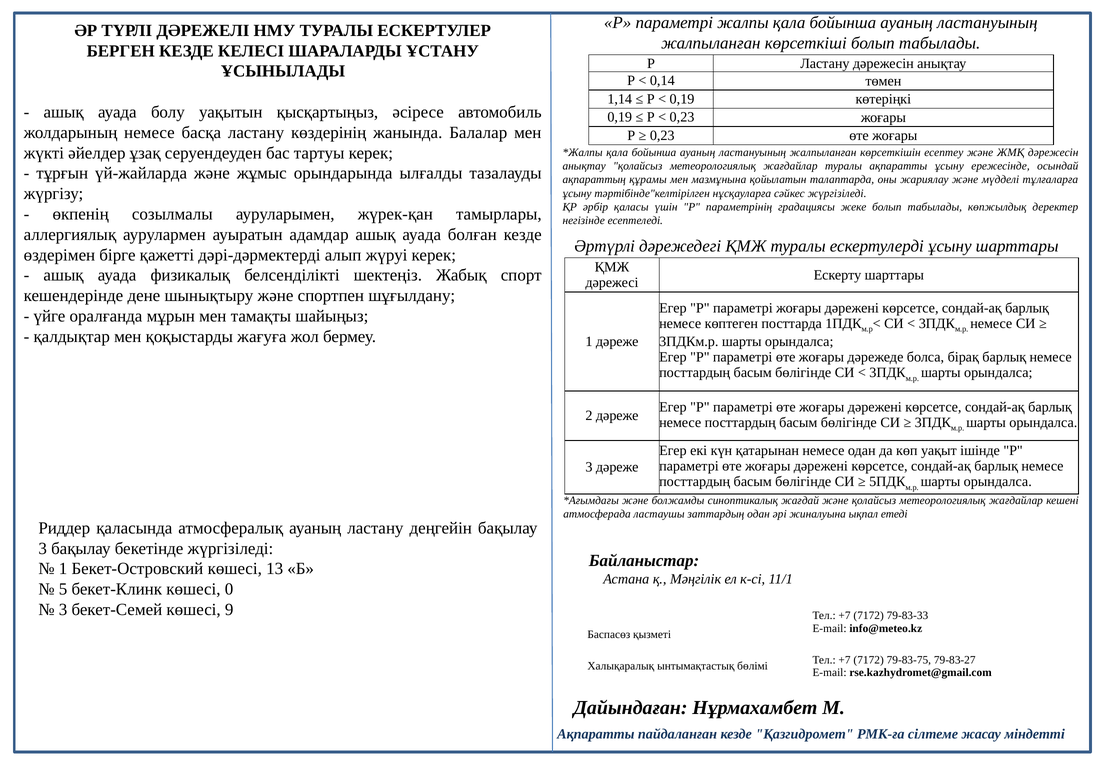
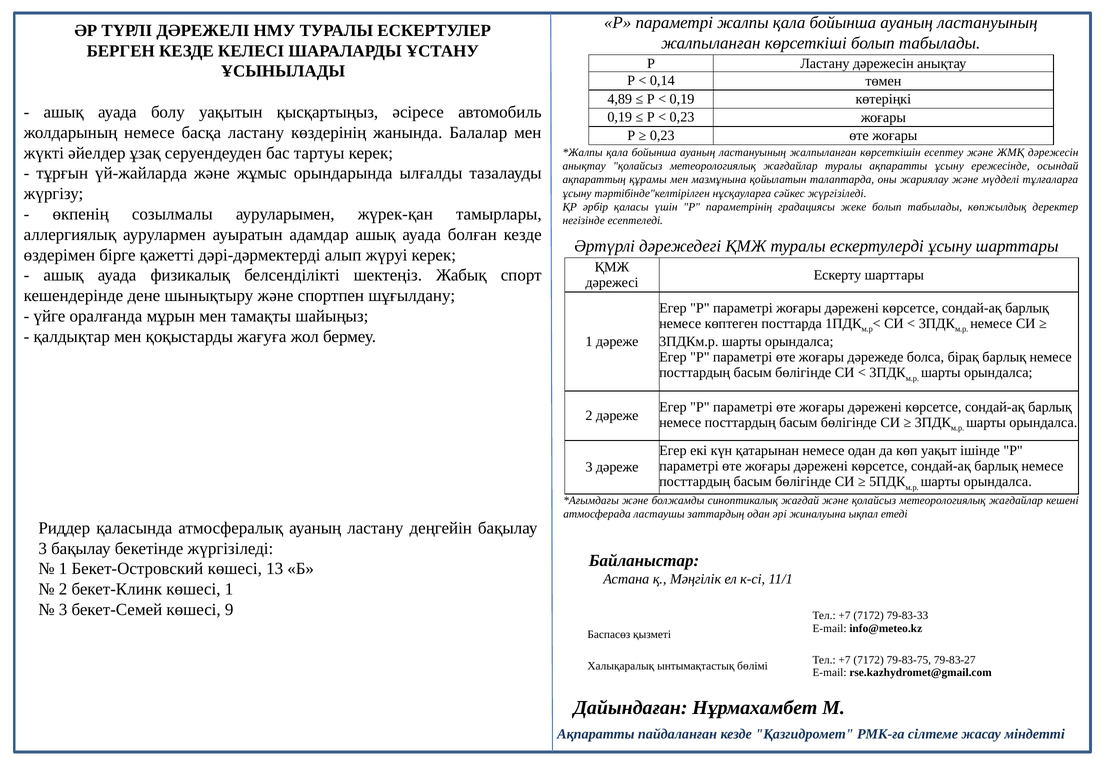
1,14: 1,14 -> 4,89
5 at (63, 589): 5 -> 2
көшесі 0: 0 -> 1
